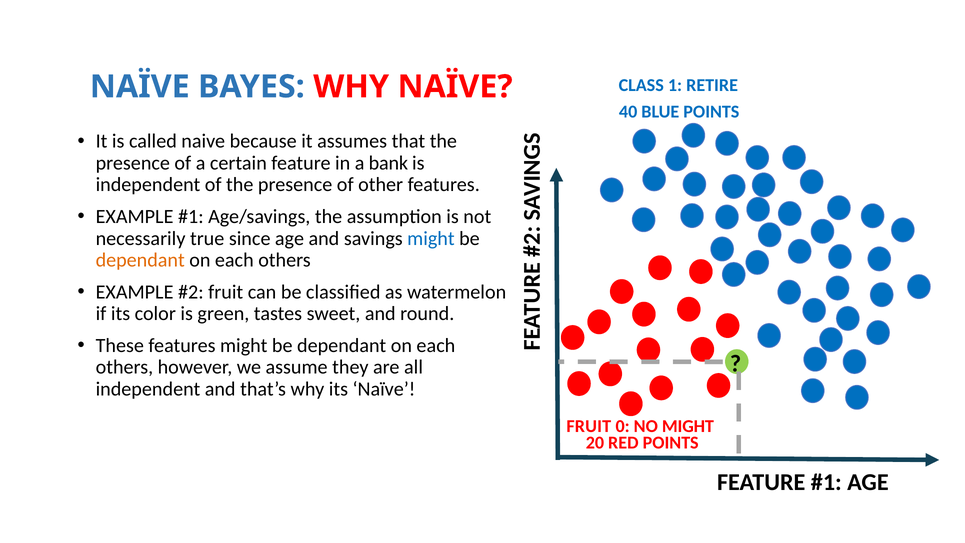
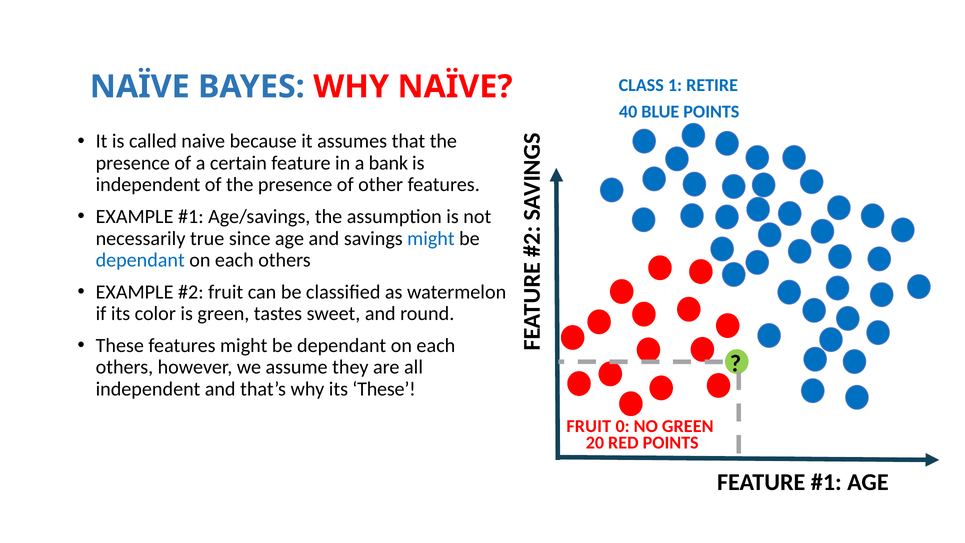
dependant at (140, 260) colour: orange -> blue
its Naïve: Naïve -> These
NO MIGHT: MIGHT -> GREEN
